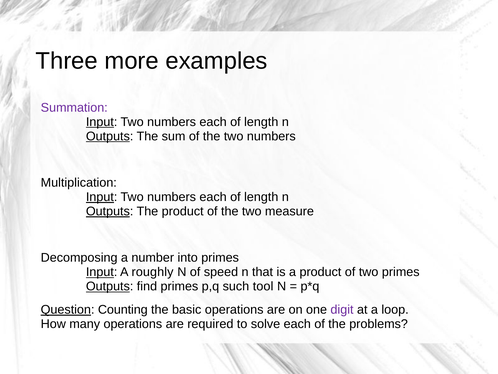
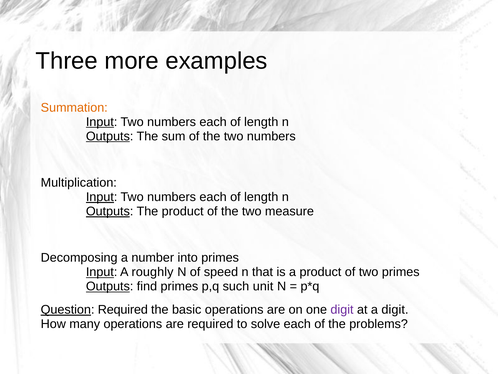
Summation colour: purple -> orange
tool: tool -> unit
Question Counting: Counting -> Required
a loop: loop -> digit
